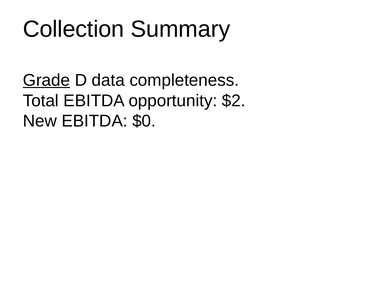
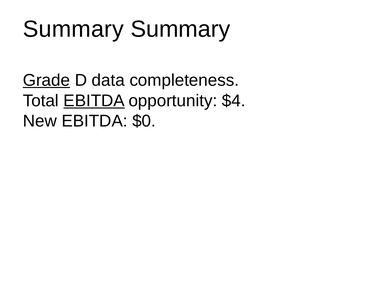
Collection at (74, 29): Collection -> Summary
EBITDA at (94, 100) underline: none -> present
$2: $2 -> $4
